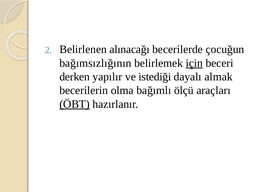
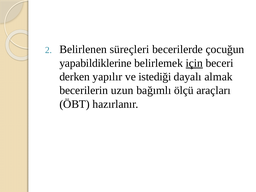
alınacağı: alınacağı -> süreçleri
bağımsızlığının: bağımsızlığının -> yapabildiklerine
olma: olma -> uzun
ÖBT underline: present -> none
